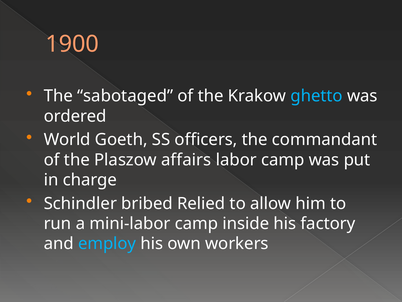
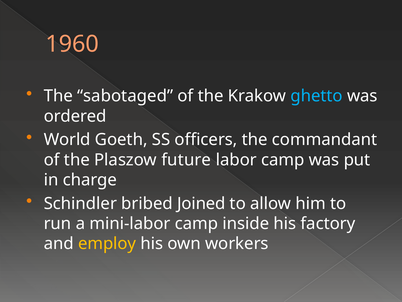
1900: 1900 -> 1960
affairs: affairs -> future
Relied: Relied -> Joined
employ colour: light blue -> yellow
